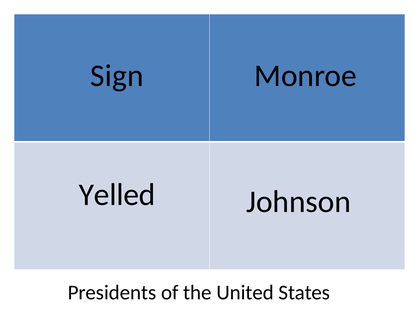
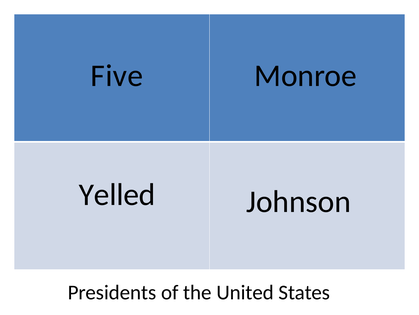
Sign: Sign -> Five
